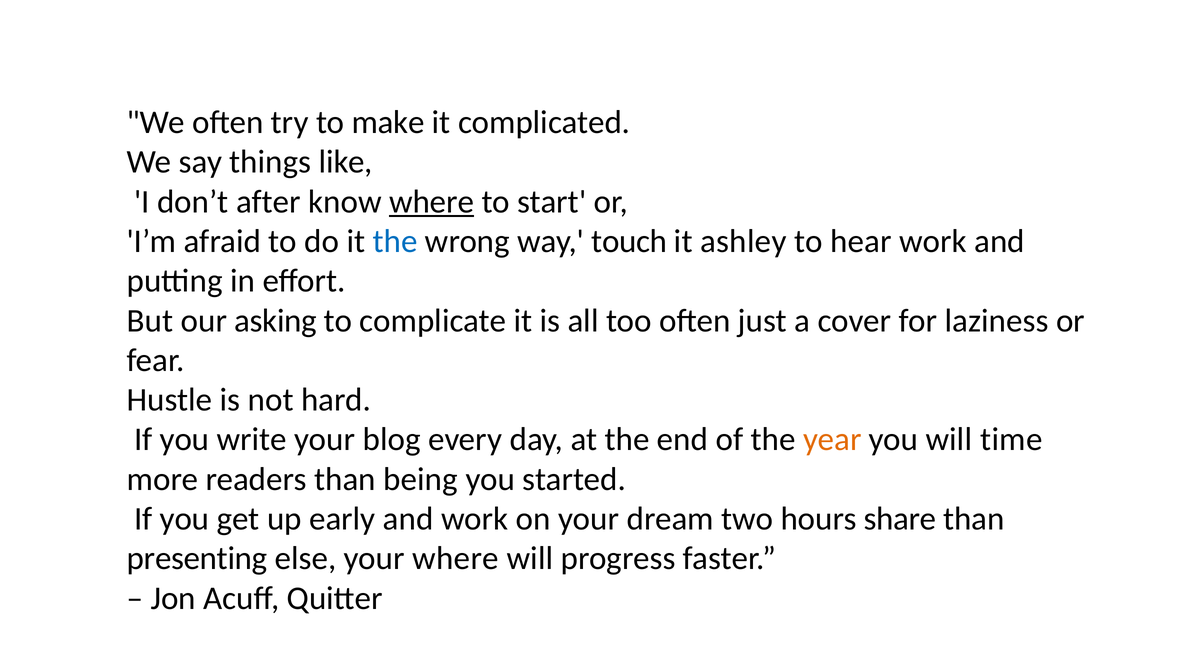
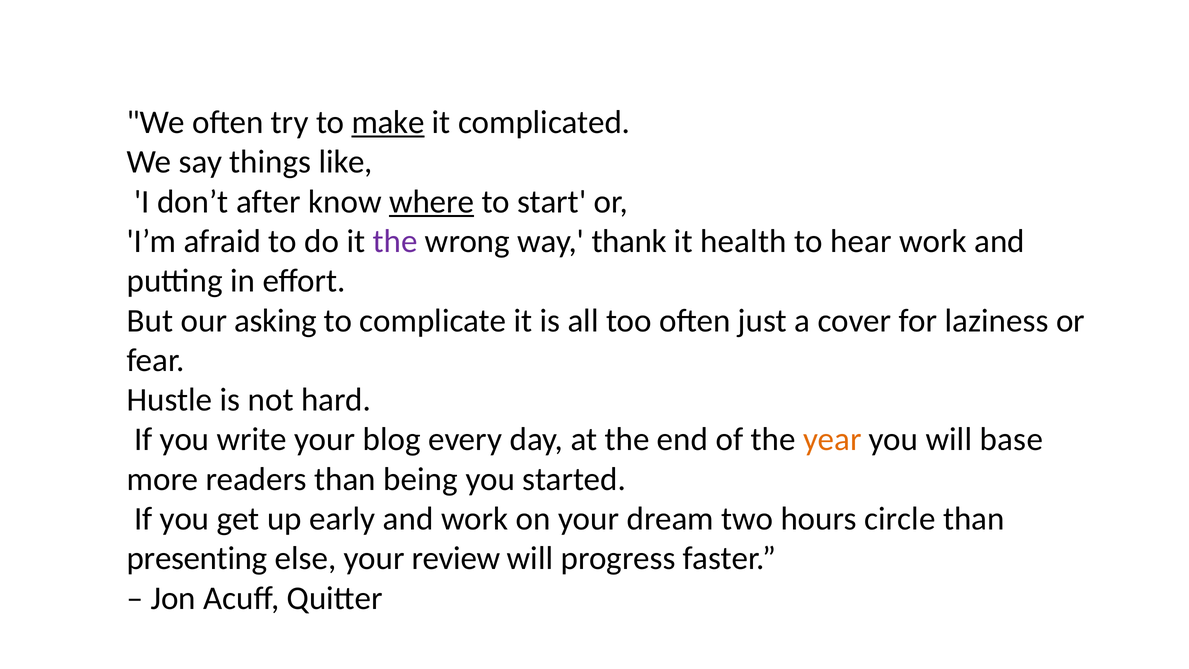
make underline: none -> present
the at (395, 241) colour: blue -> purple
touch: touch -> thank
ashley: ashley -> health
time: time -> base
share: share -> circle
your where: where -> review
